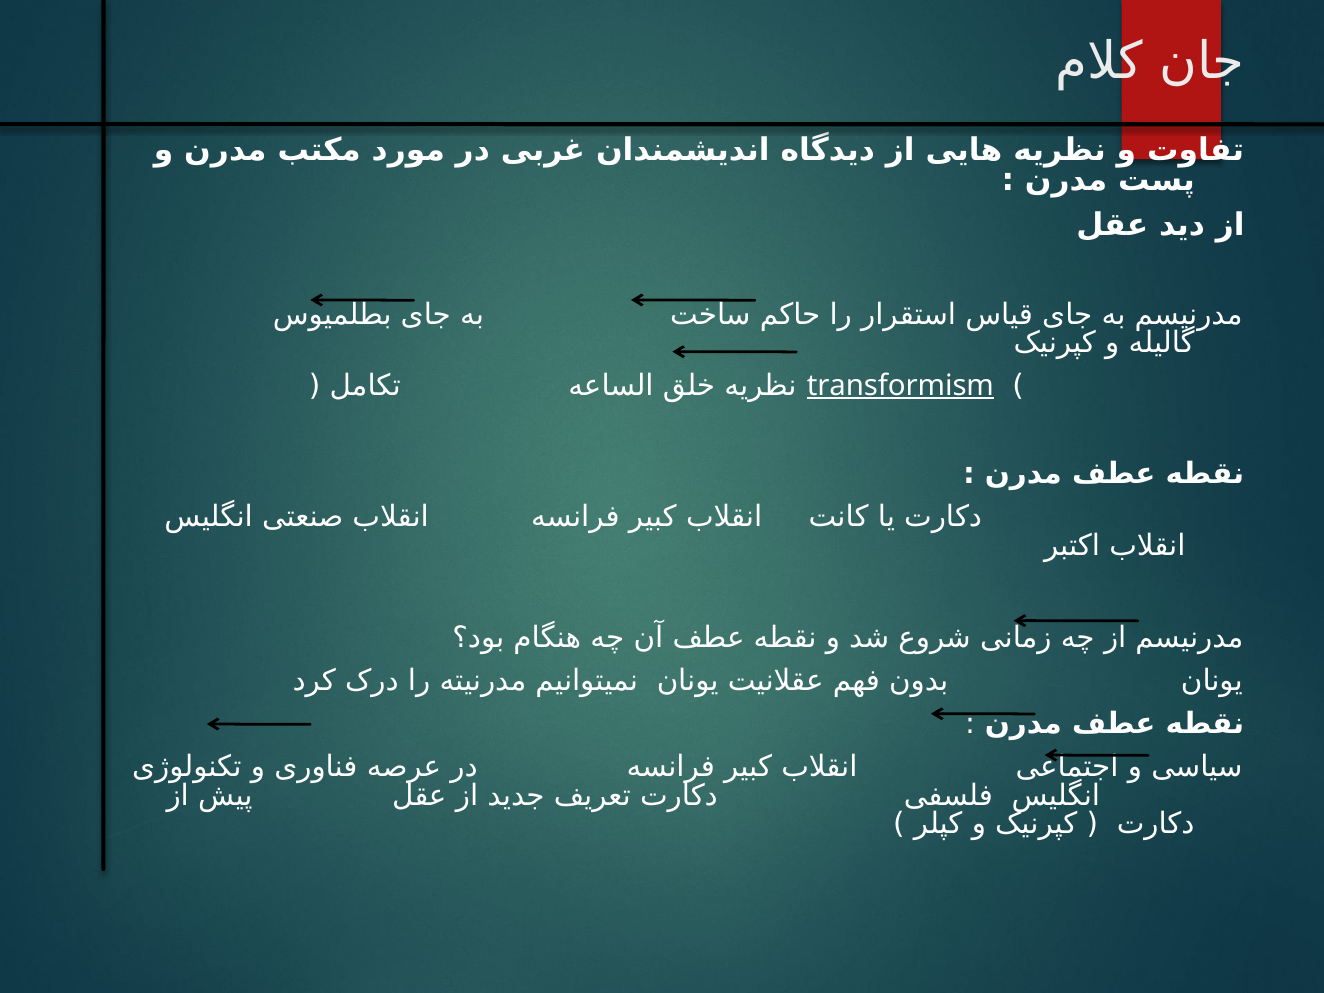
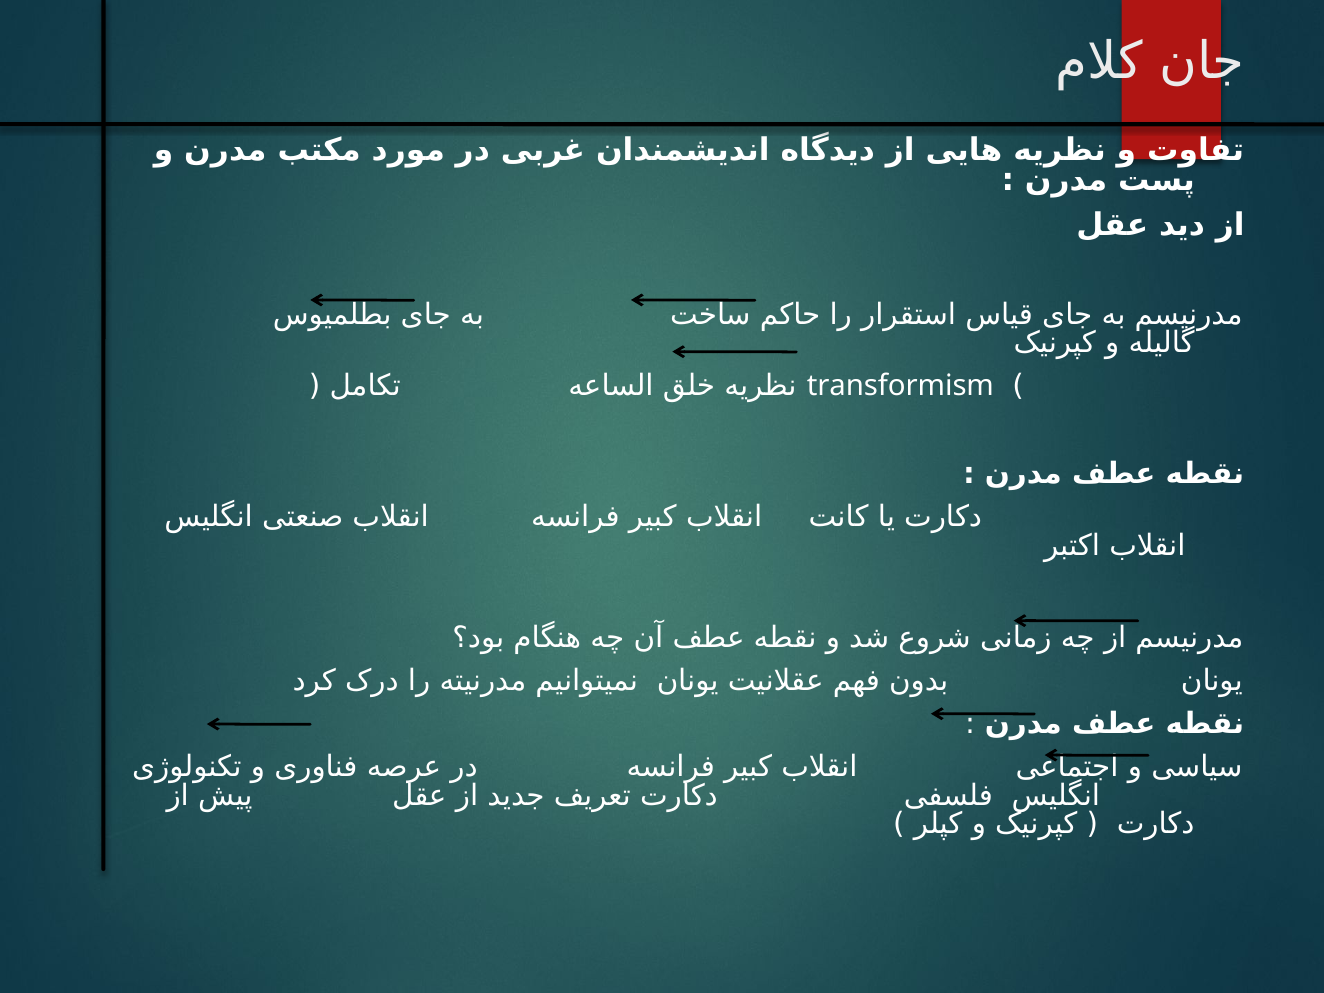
transformism underline: present -> none
